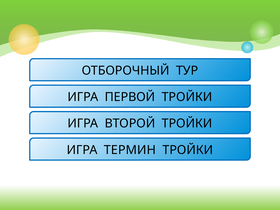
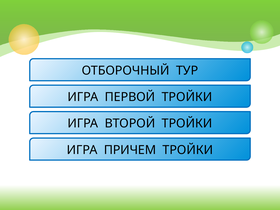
ТЕРМИН: ТЕРМИН -> ПРИЧЕМ
